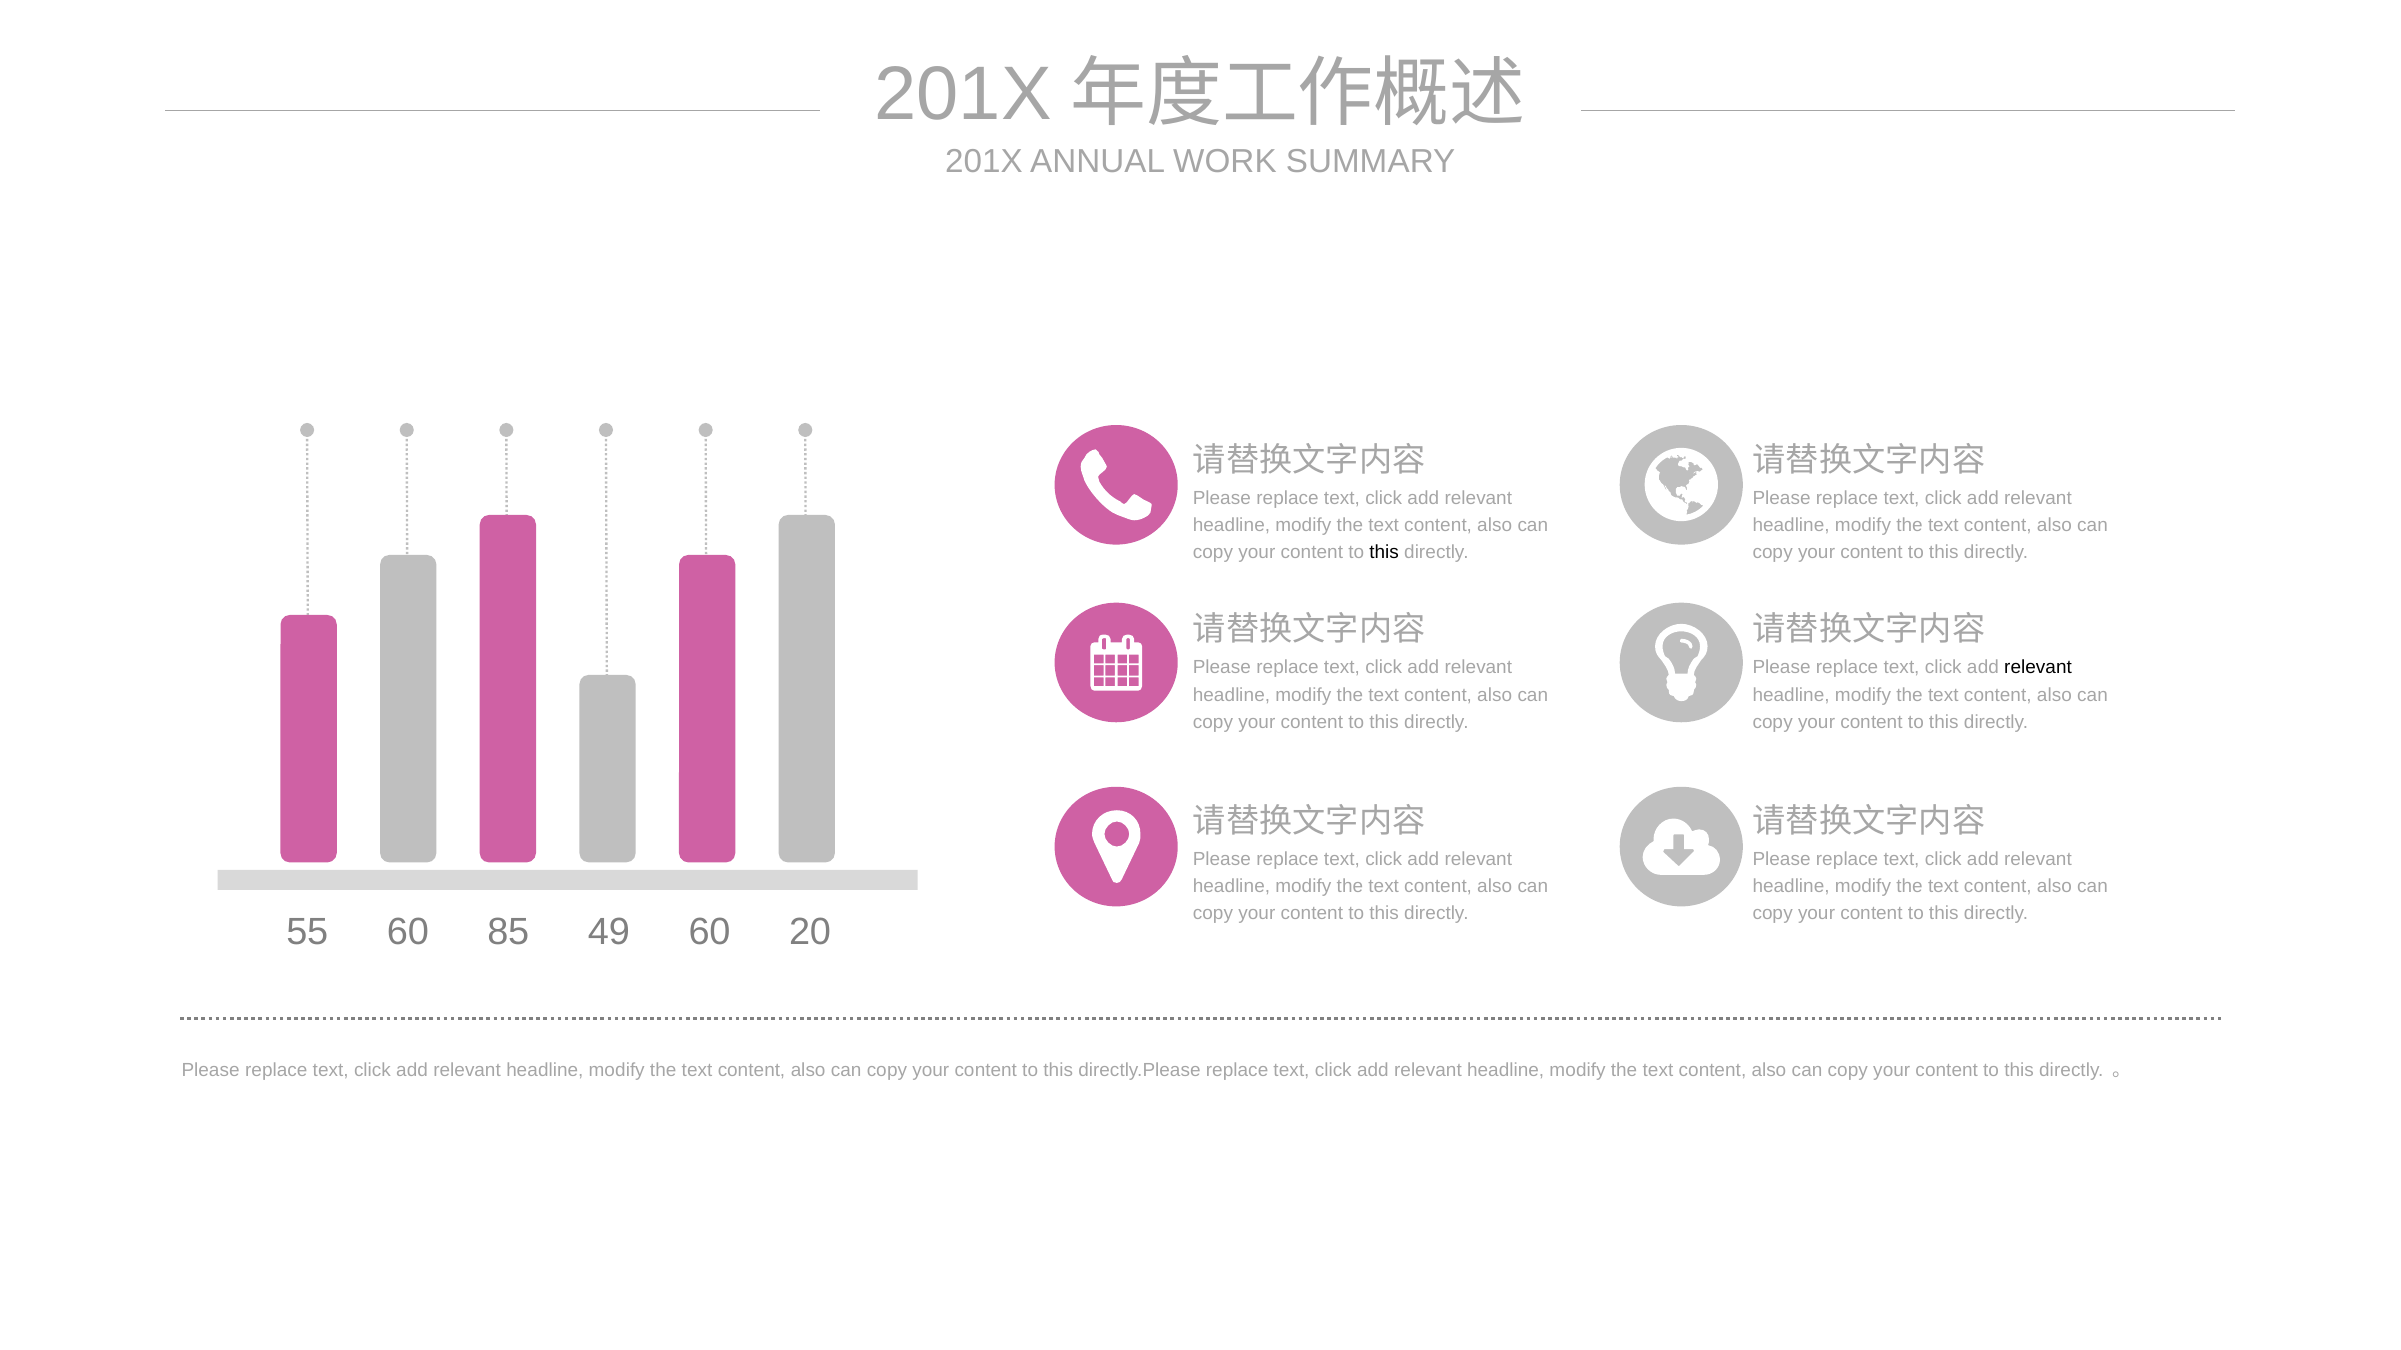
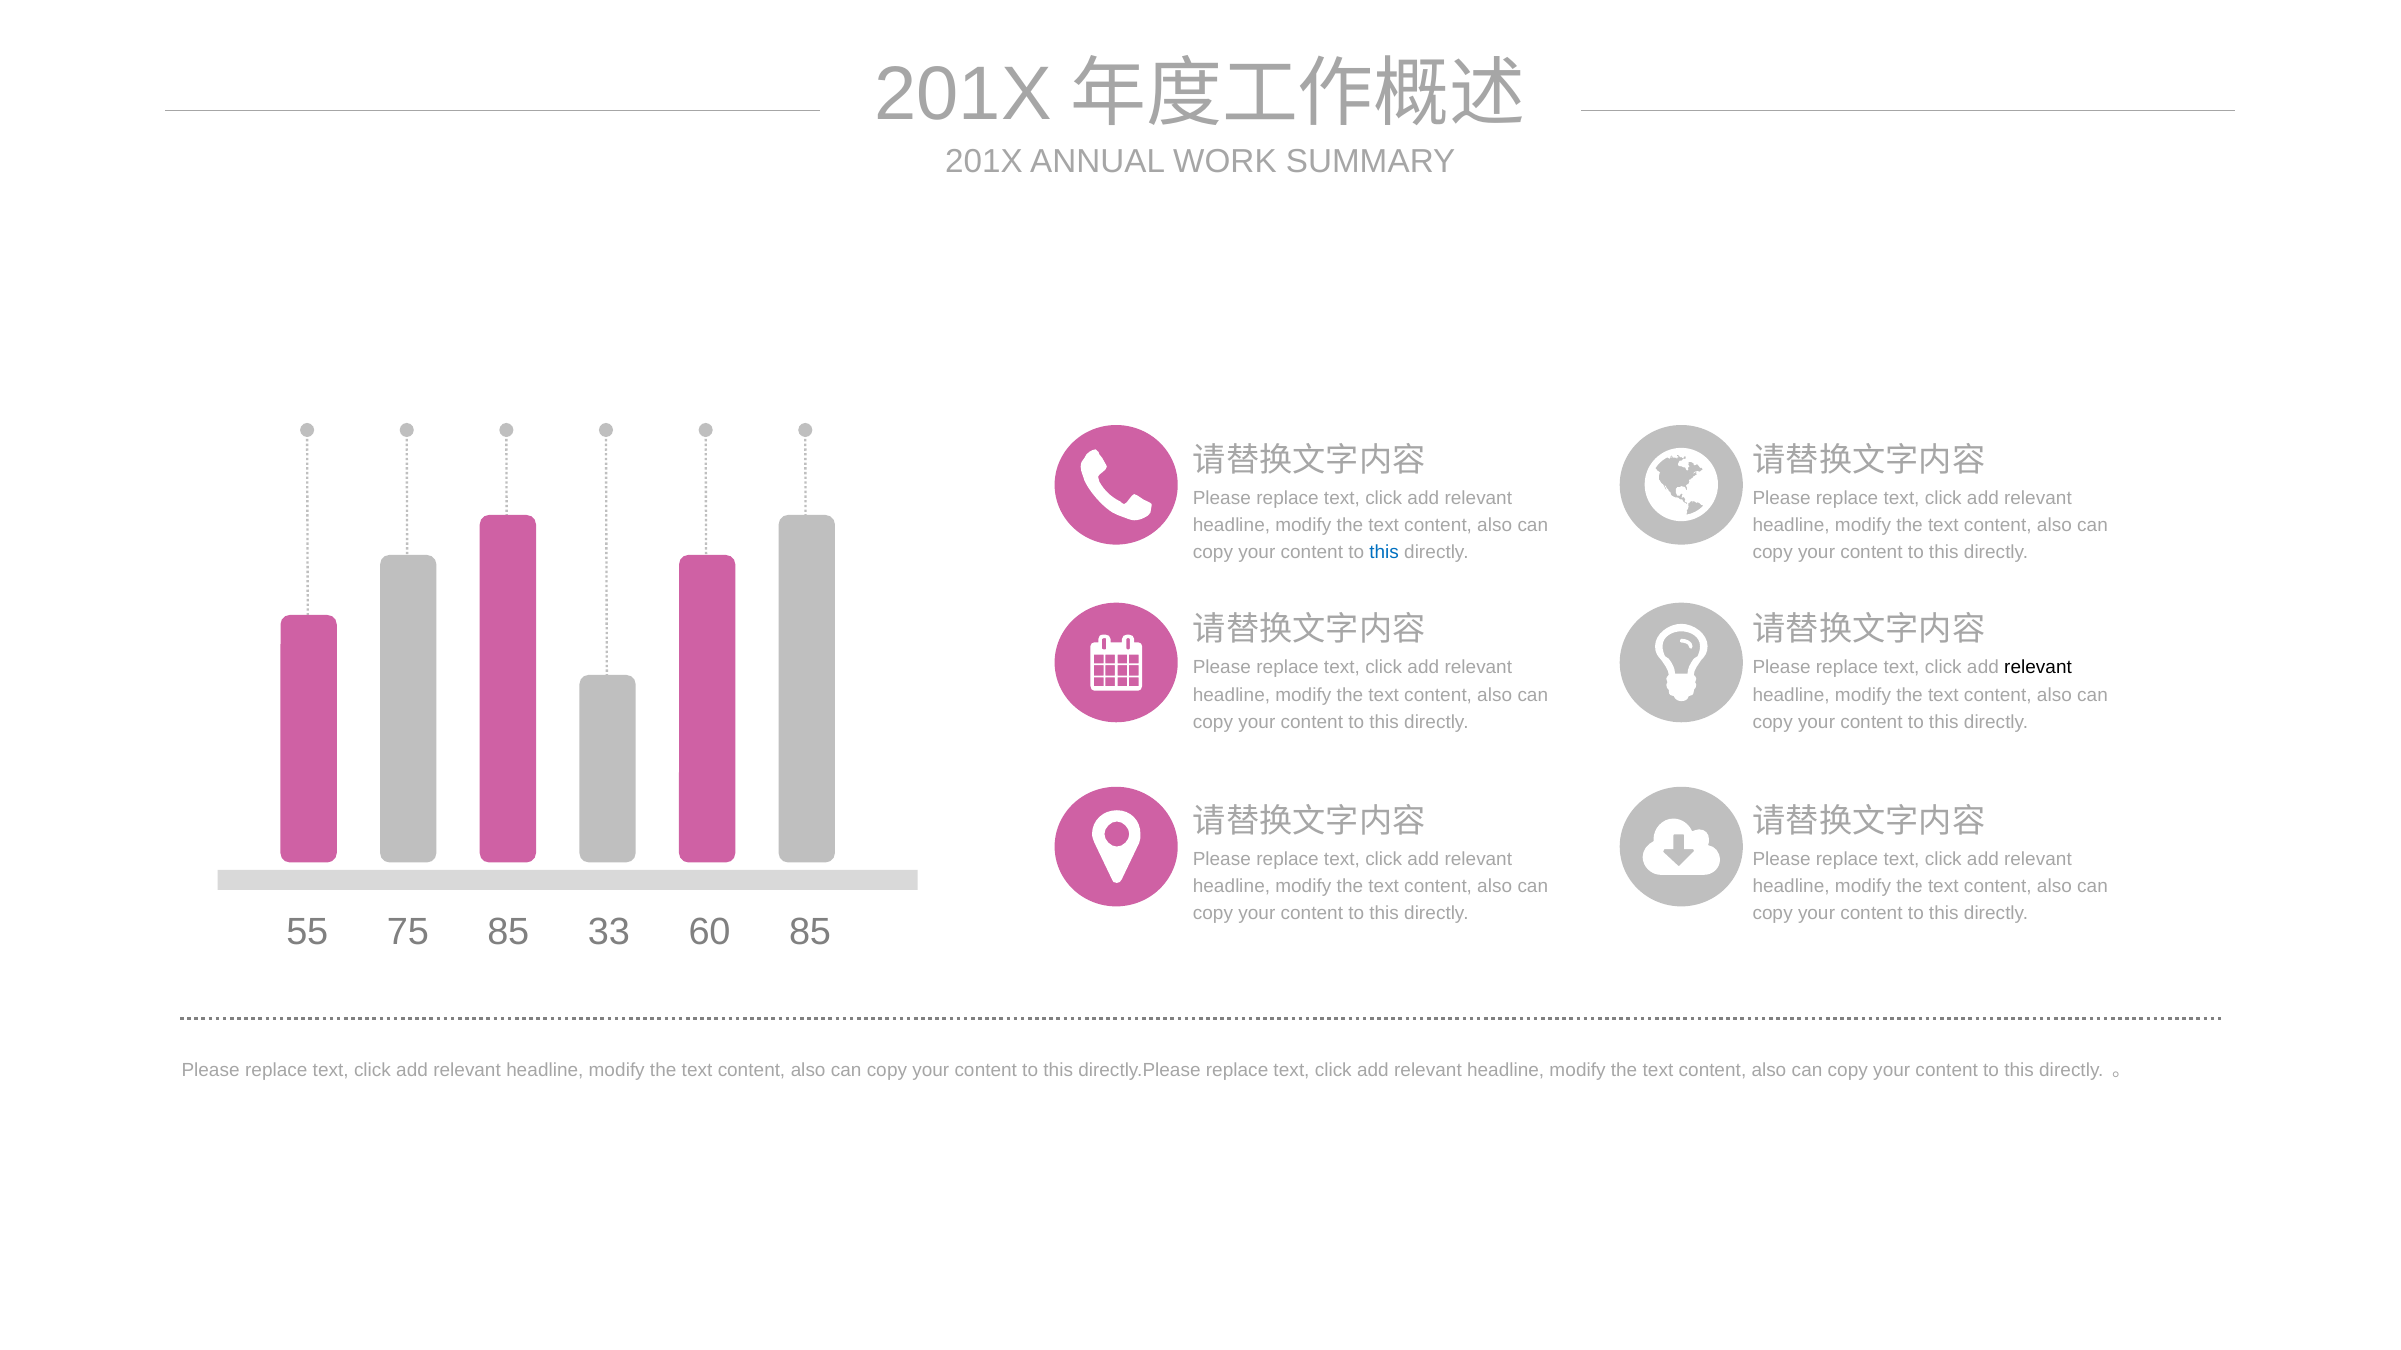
this at (1384, 553) colour: black -> blue
55 60: 60 -> 75
49: 49 -> 33
60 20: 20 -> 85
